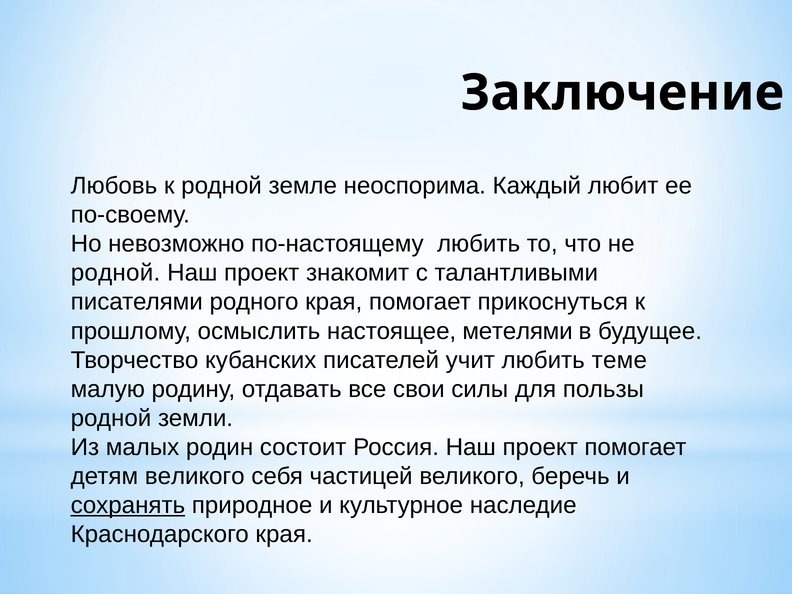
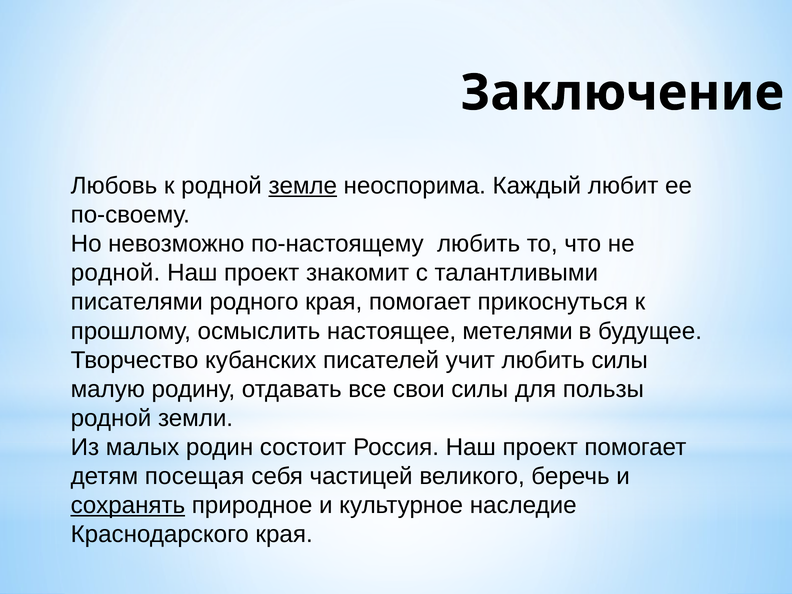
земле underline: none -> present
любить теме: теме -> силы
детям великого: великого -> посещая
